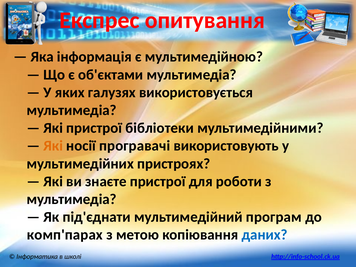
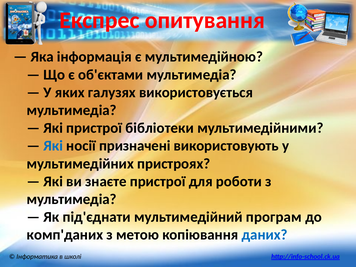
Які at (53, 146) colour: orange -> blue
програвачі: програвачі -> призначені
комп'парах: комп'парах -> комп'даних
